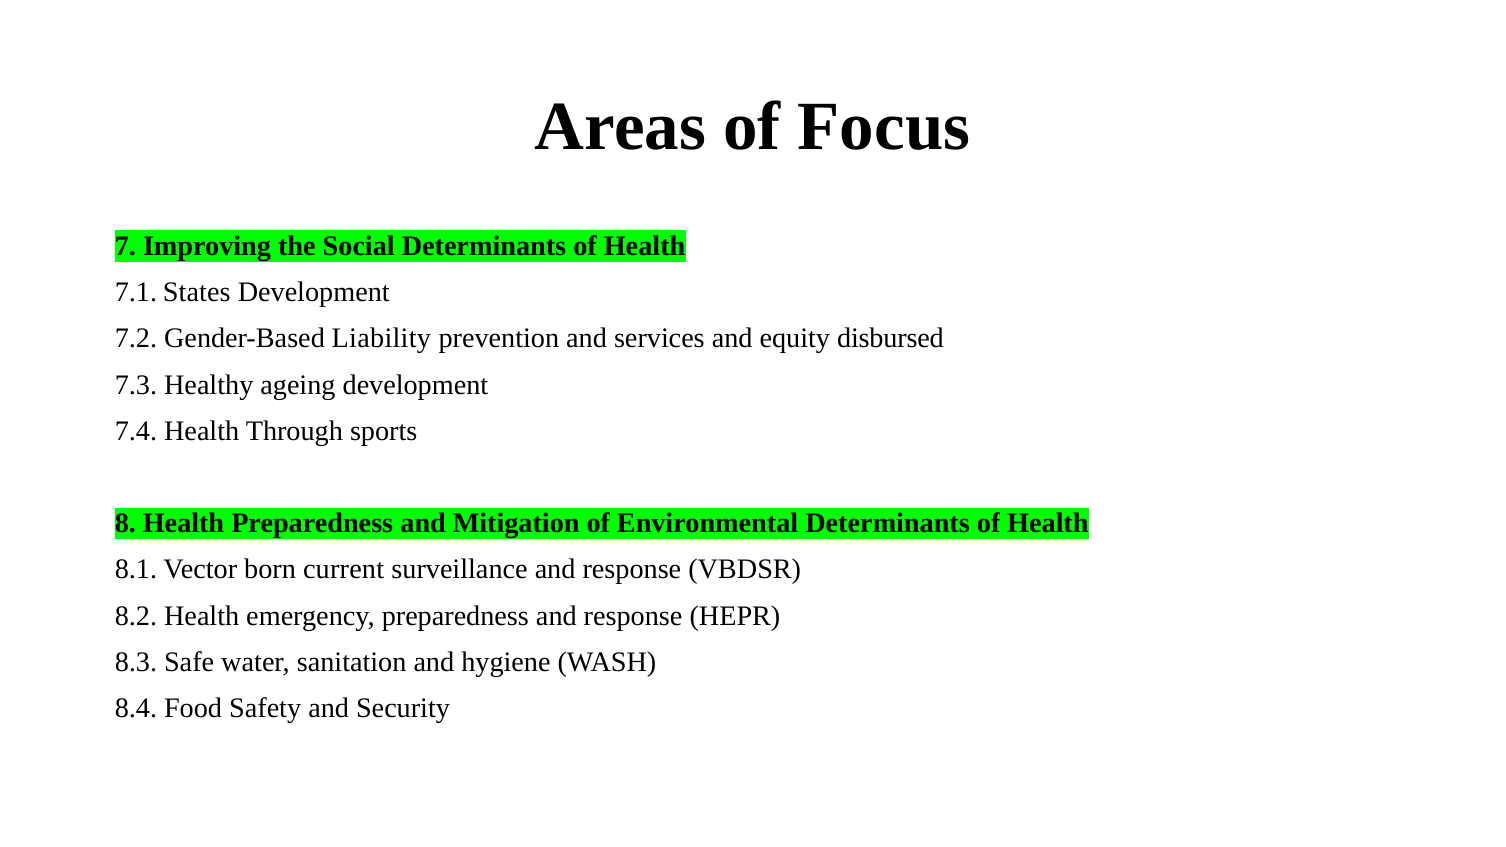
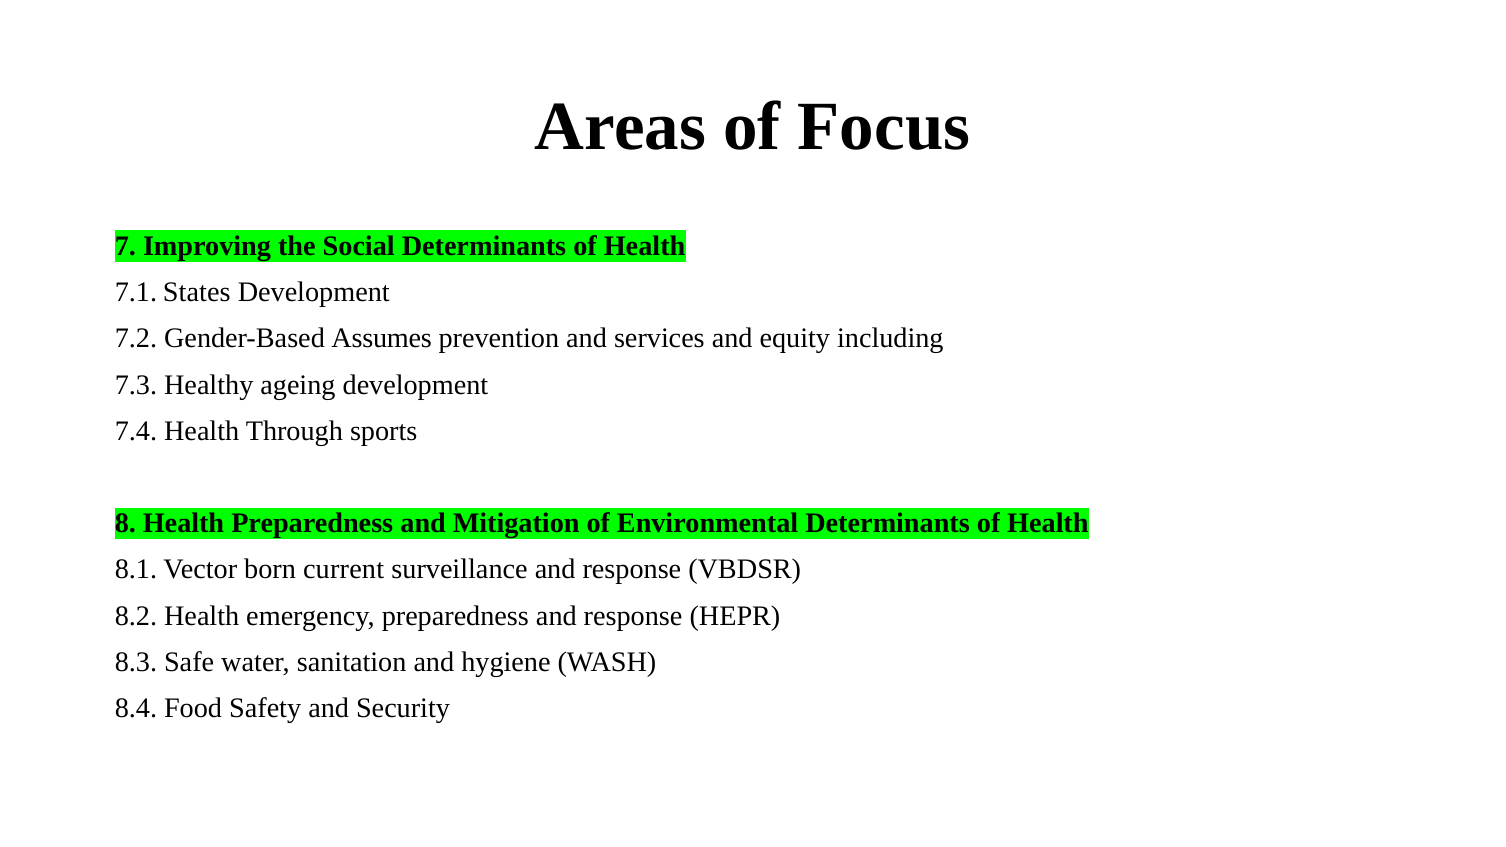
Liability: Liability -> Assumes
disbursed: disbursed -> including
